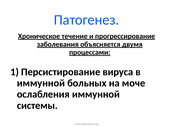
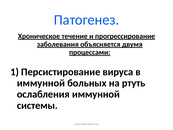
моче: моче -> ртуть
